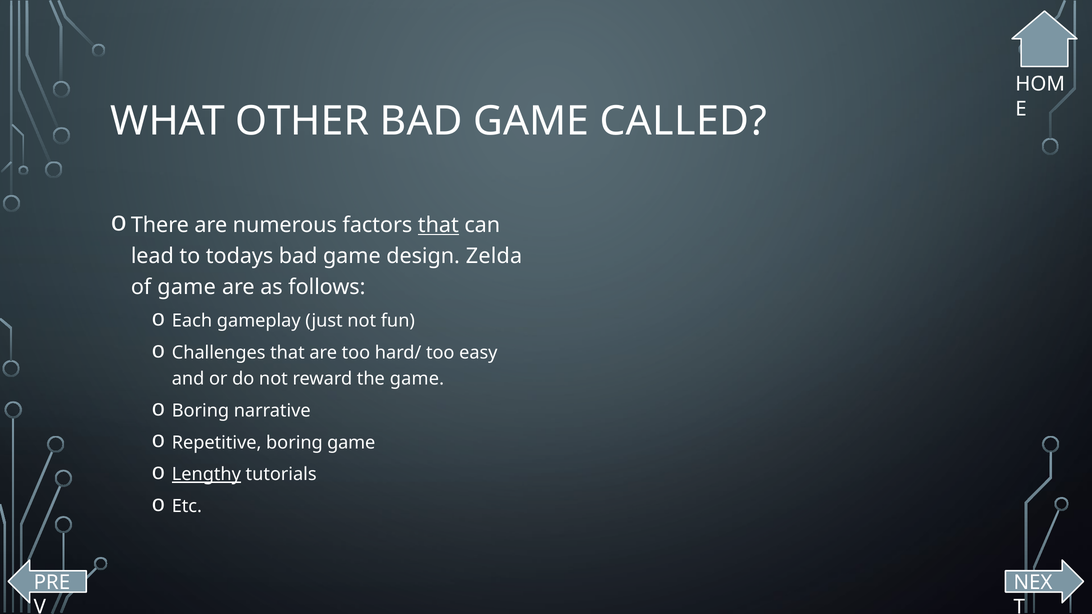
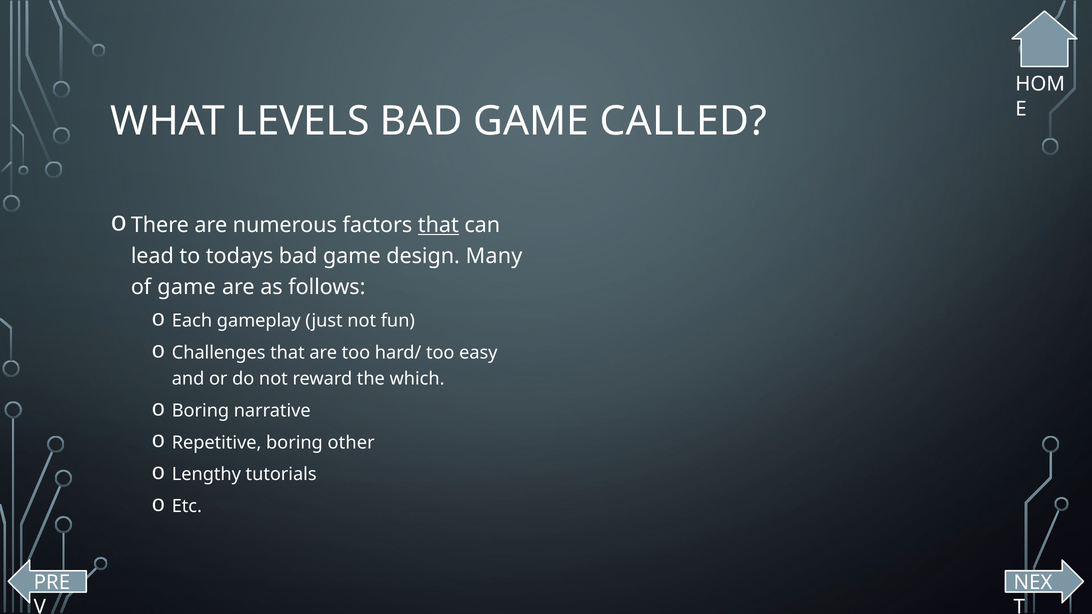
OTHER: OTHER -> LEVELS
Zelda: Zelda -> Many
the game: game -> which
boring game: game -> other
Lengthy underline: present -> none
